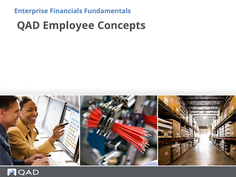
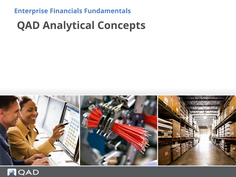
Employee: Employee -> Analytical
